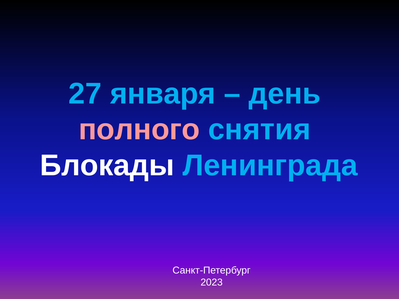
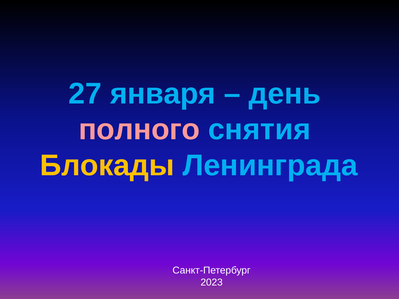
Блокады colour: white -> yellow
